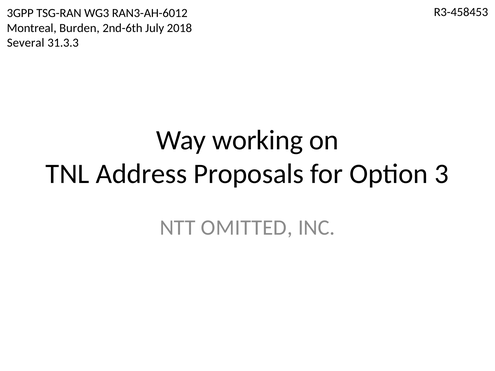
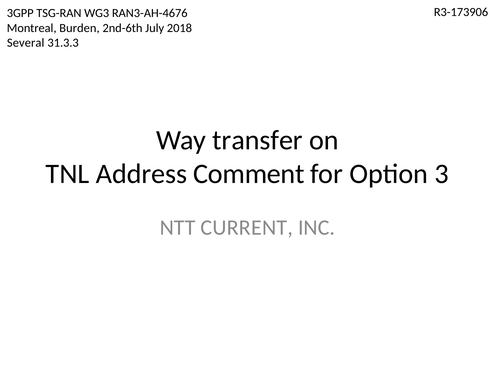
R3-458453: R3-458453 -> R3-173906
RAN3-AH-6012: RAN3-AH-6012 -> RAN3-AH-4676
working: working -> transfer
Proposals: Proposals -> Comment
OMITTED: OMITTED -> CURRENT
